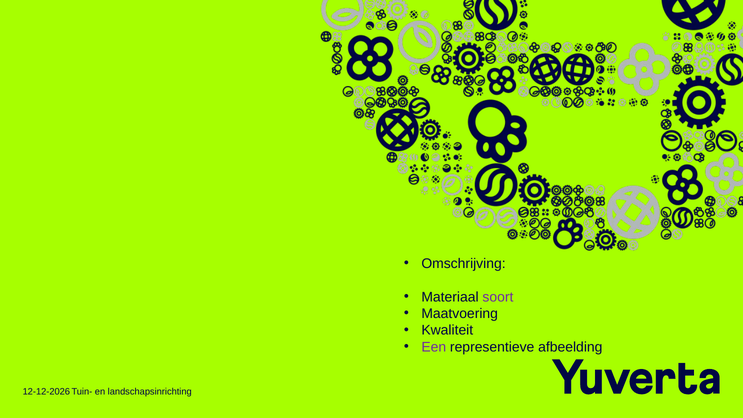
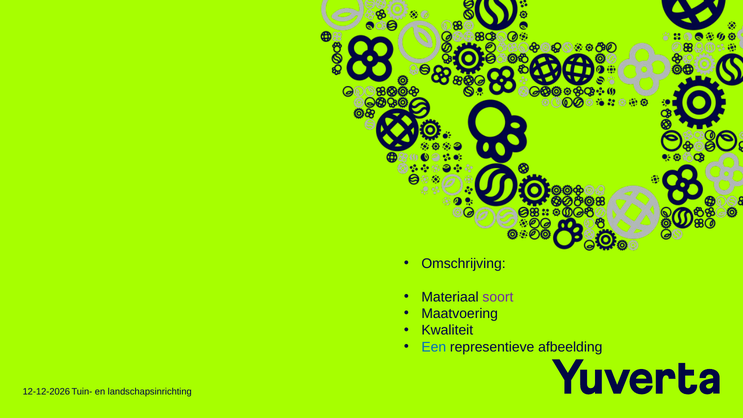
Een colour: purple -> blue
